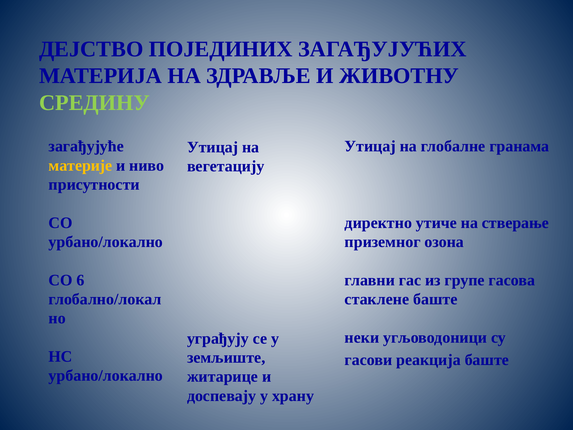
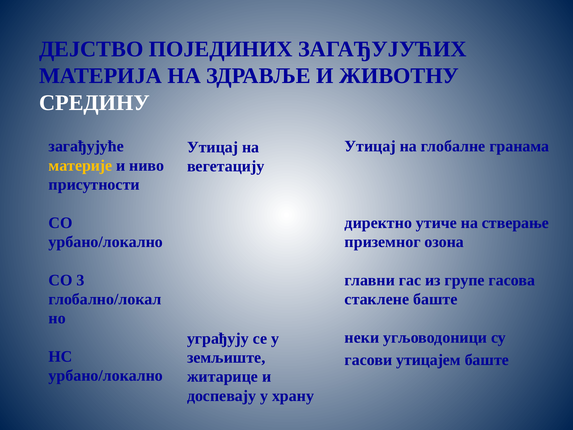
СРЕДИНУ colour: light green -> white
6: 6 -> 3
реакција: реакција -> утицајем
